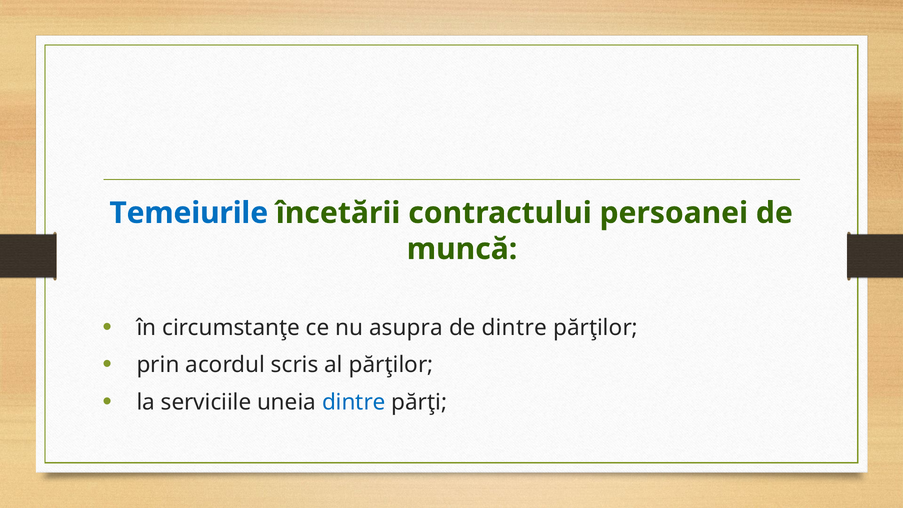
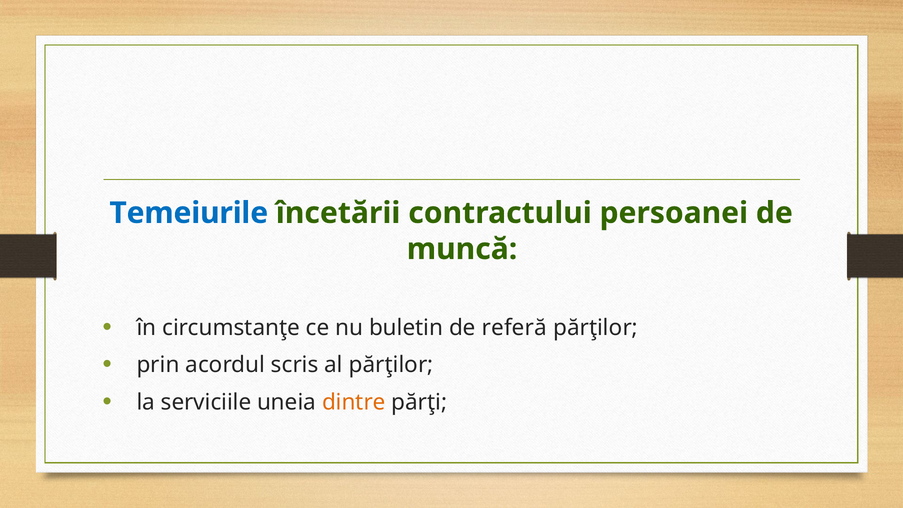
asupra: asupra -> buletin
de dintre: dintre -> referă
dintre at (354, 402) colour: blue -> orange
